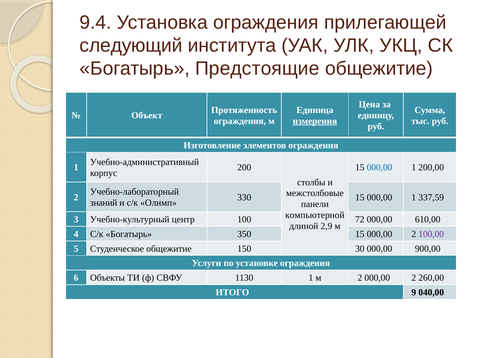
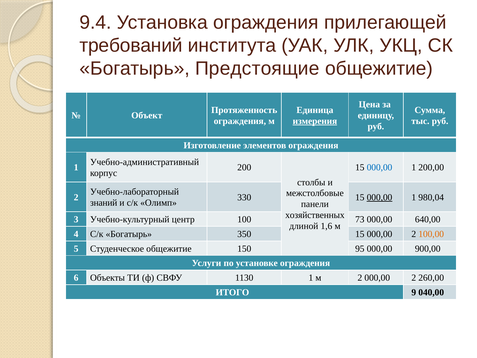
следующий: следующий -> требований
000,00 at (380, 197) underline: none -> present
337,59: 337,59 -> 980,04
компьютерной: компьютерной -> хозяйственных
72: 72 -> 73
610,00: 610,00 -> 640,00
2,9: 2,9 -> 1,6
100,00 colour: purple -> orange
30: 30 -> 95
